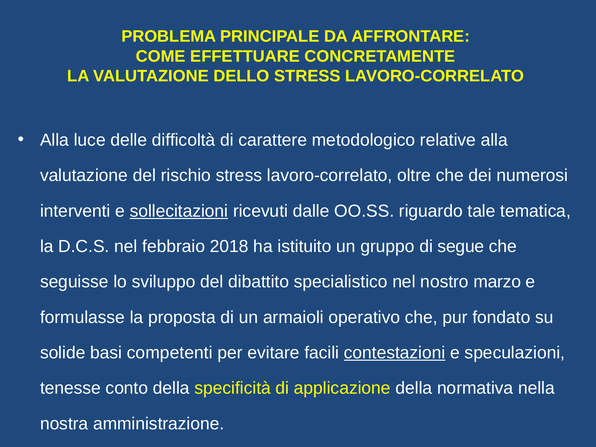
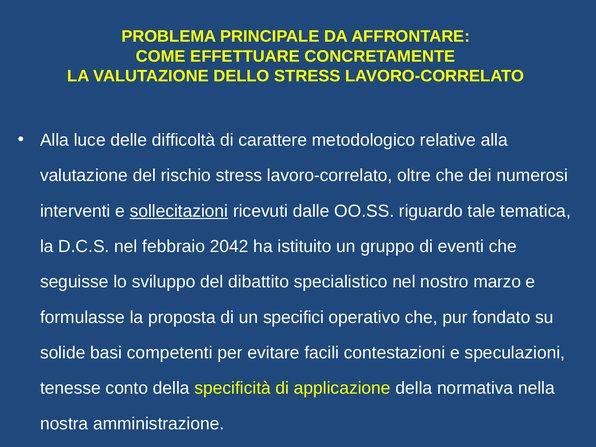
2018: 2018 -> 2042
segue: segue -> eventi
armaioli: armaioli -> specifici
contestazioni underline: present -> none
